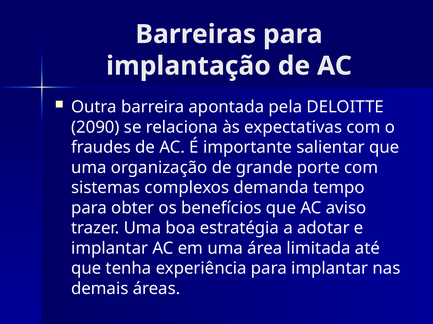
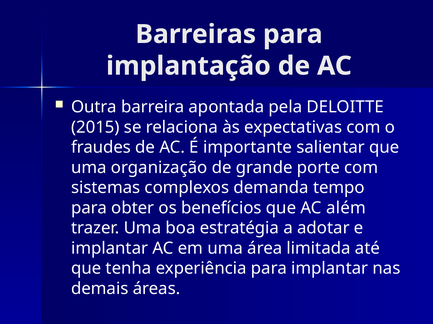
2090: 2090 -> 2015
aviso: aviso -> além
